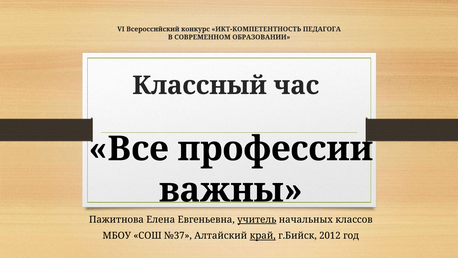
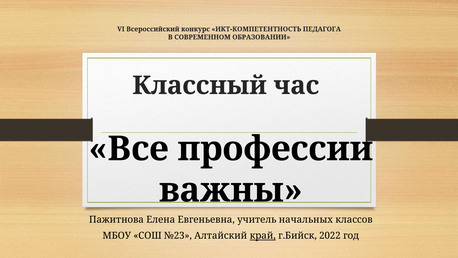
учитель underline: present -> none
№37: №37 -> №23
2012: 2012 -> 2022
